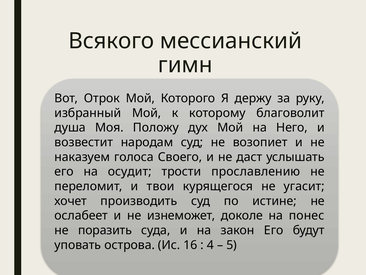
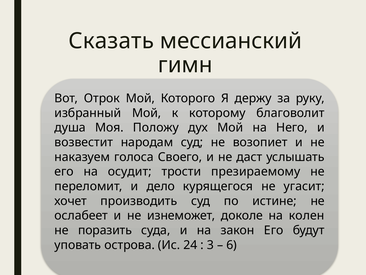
Всякого: Всякого -> Сказать
прославлению: прославлению -> презираемому
твои: твои -> дело
понес: понес -> колен
16: 16 -> 24
4: 4 -> 3
5: 5 -> 6
